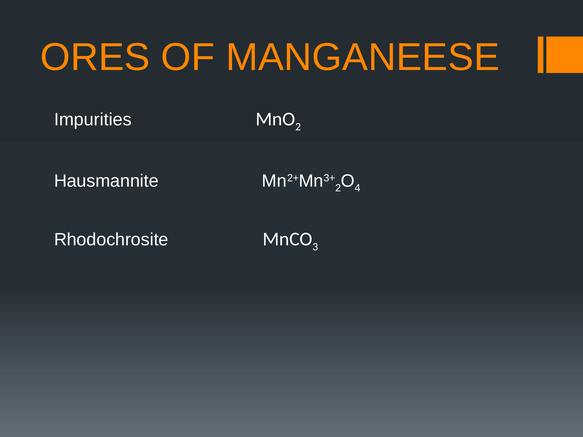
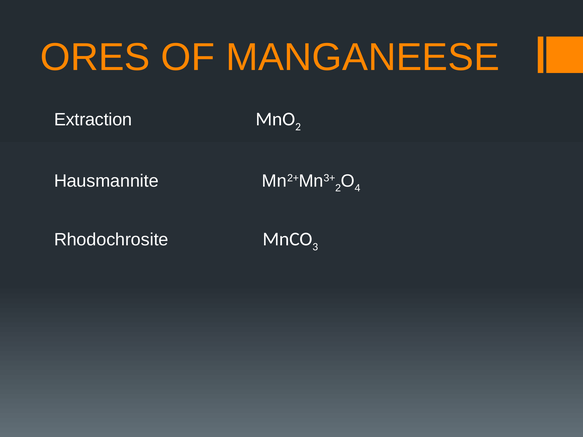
Impurities: Impurities -> Extraction
